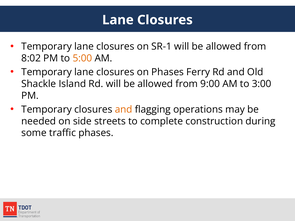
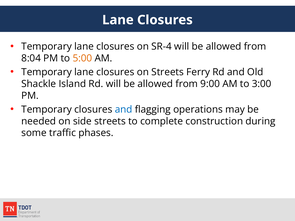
SR-1: SR-1 -> SR-4
8:02: 8:02 -> 8:04
on Phases: Phases -> Streets
and at (124, 110) colour: orange -> blue
